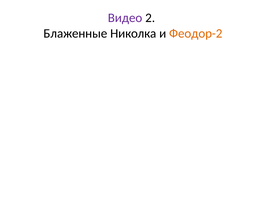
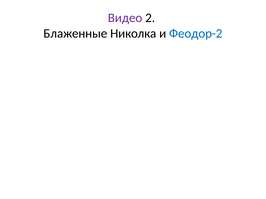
Феодор-2 colour: orange -> blue
